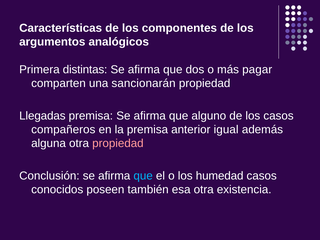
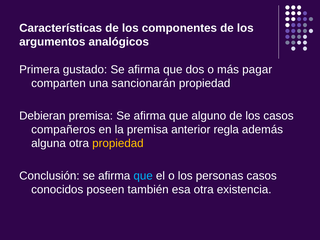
distintas: distintas -> gustado
Llegadas: Llegadas -> Debieran
igual: igual -> regla
propiedad at (118, 143) colour: pink -> yellow
humedad: humedad -> personas
